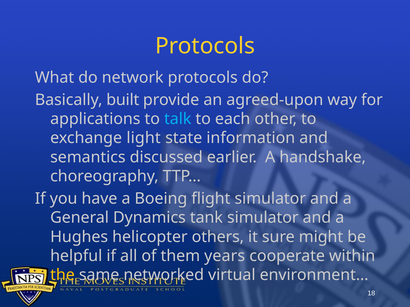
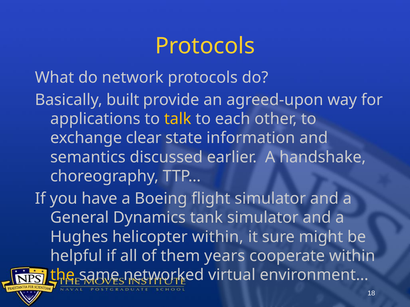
talk colour: light blue -> yellow
light: light -> clear
helicopter others: others -> within
